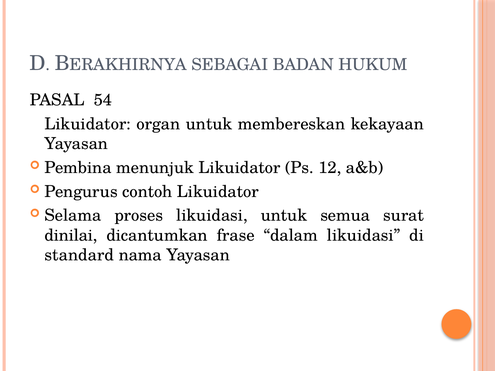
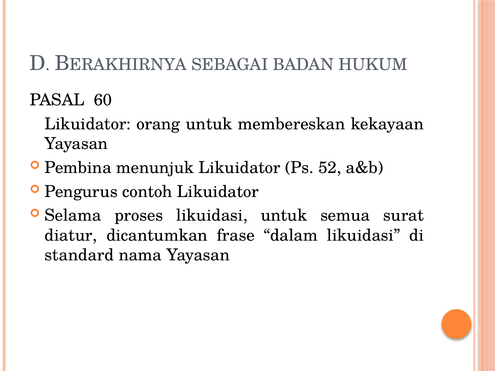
54: 54 -> 60
organ: organ -> orang
12: 12 -> 52
dinilai: dinilai -> diatur
